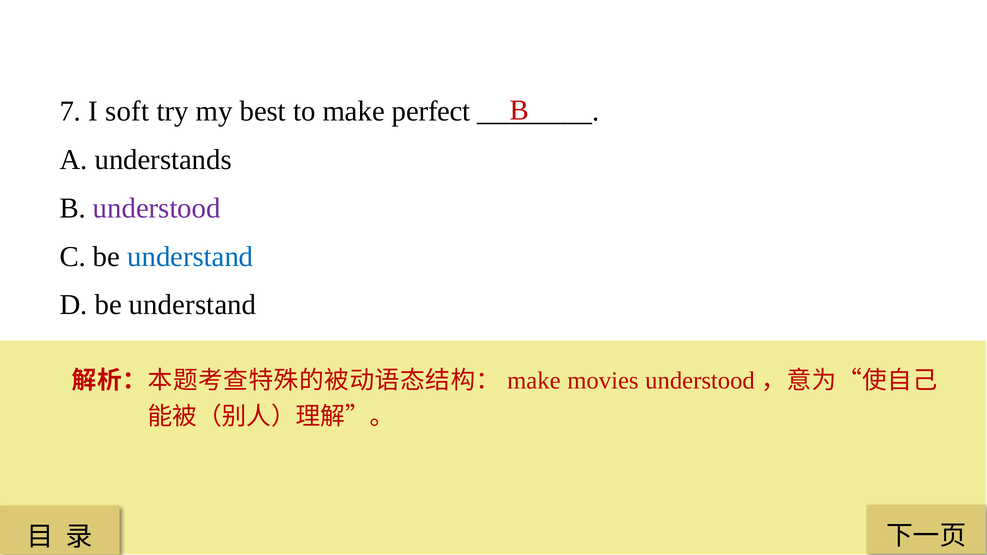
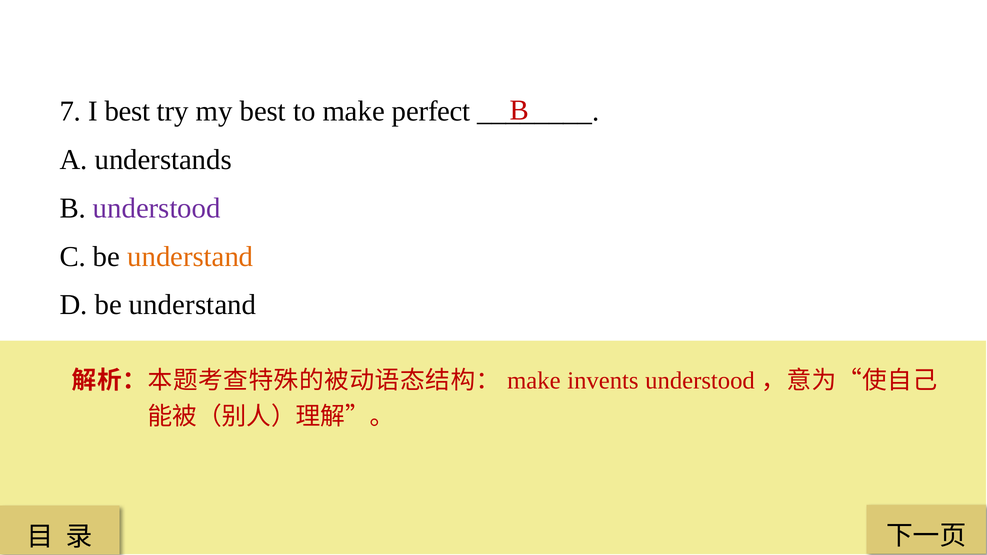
I soft: soft -> best
understand at (190, 257) colour: blue -> orange
movies: movies -> invents
